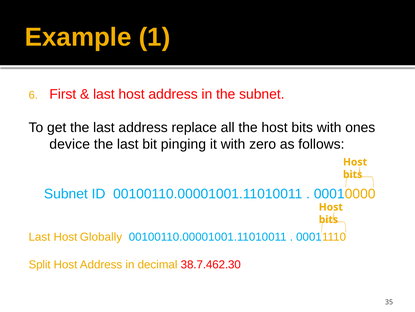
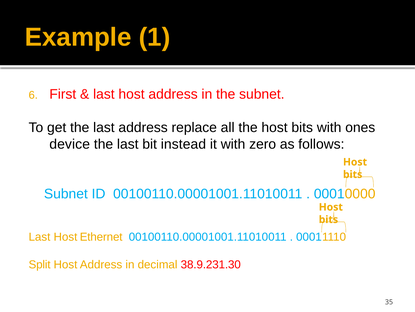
pinging: pinging -> instead
Globally: Globally -> Ethernet
38.7.462.30: 38.7.462.30 -> 38.9.231.30
